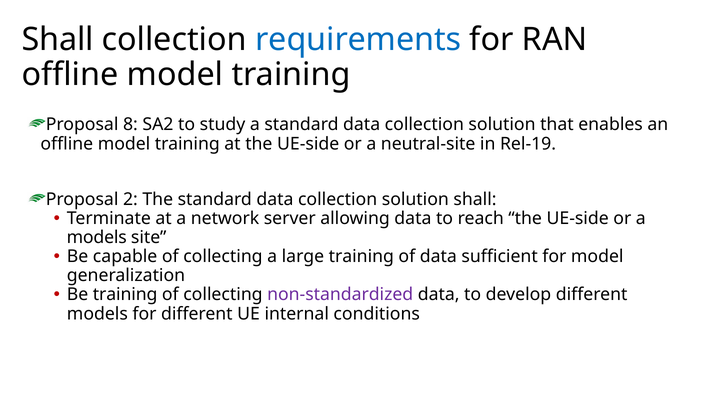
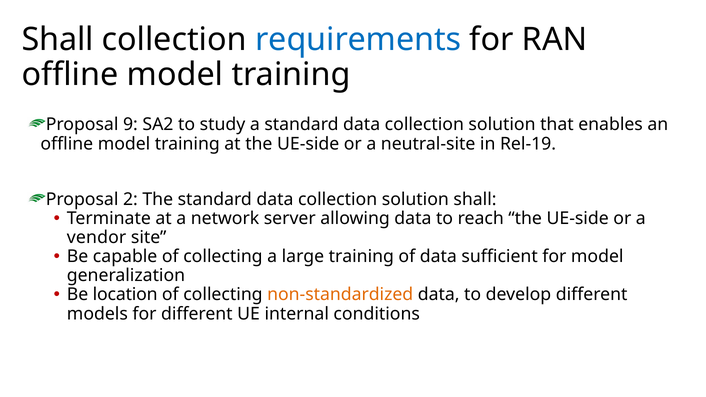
8: 8 -> 9
models at (97, 238): models -> vendor
Be training: training -> location
non-standardized colour: purple -> orange
